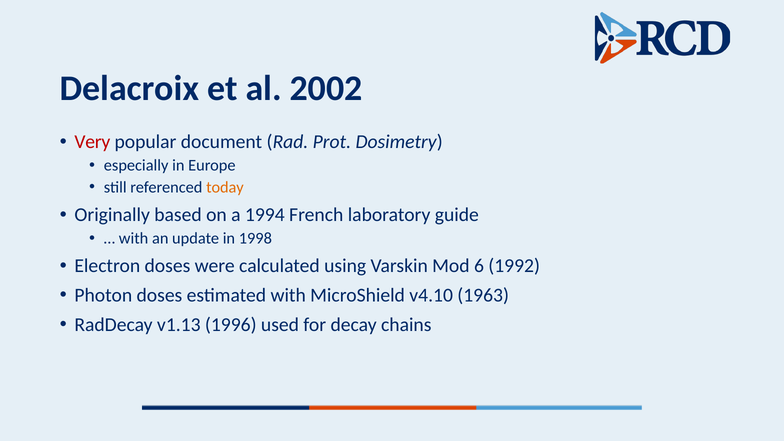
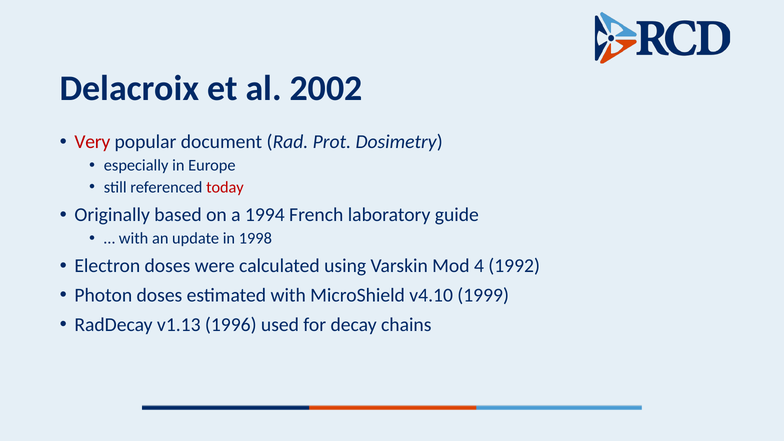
today colour: orange -> red
6: 6 -> 4
1963: 1963 -> 1999
